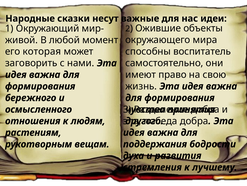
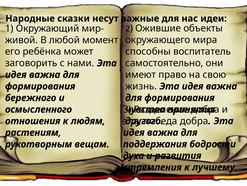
которая: которая -> ребёнка
